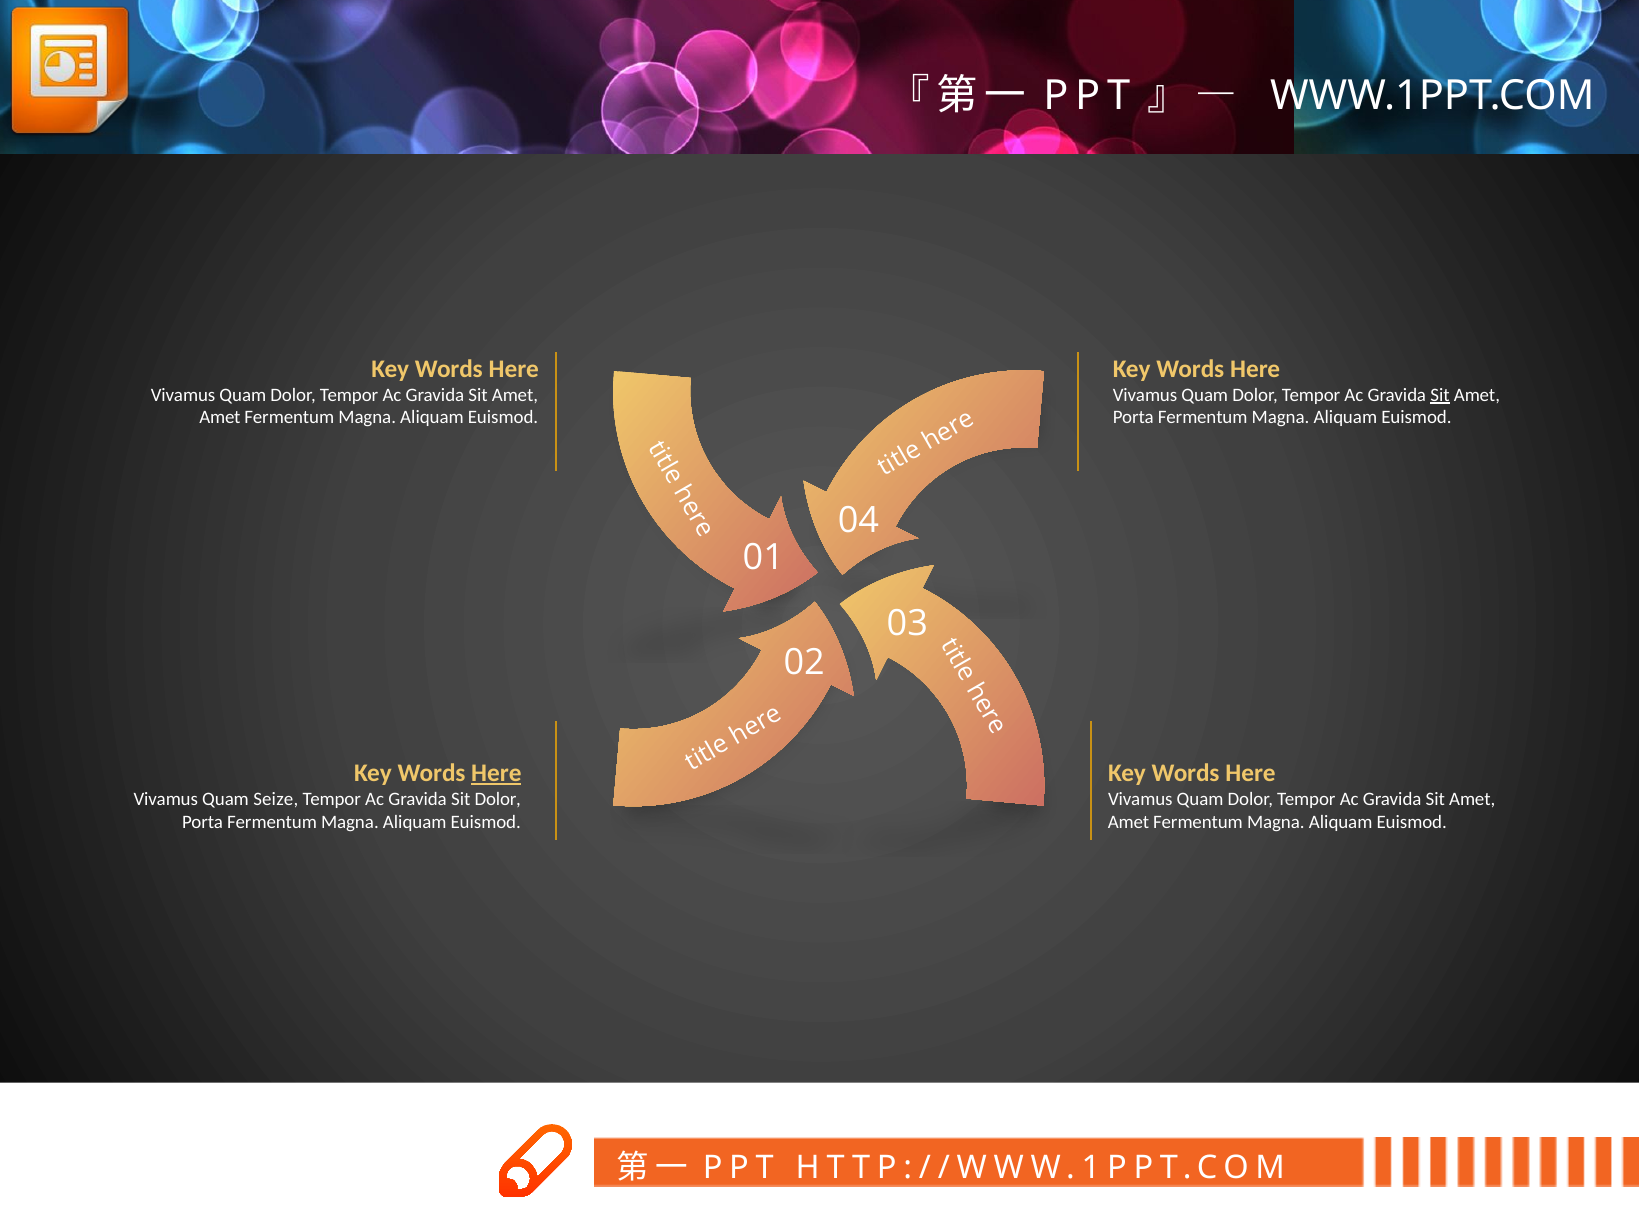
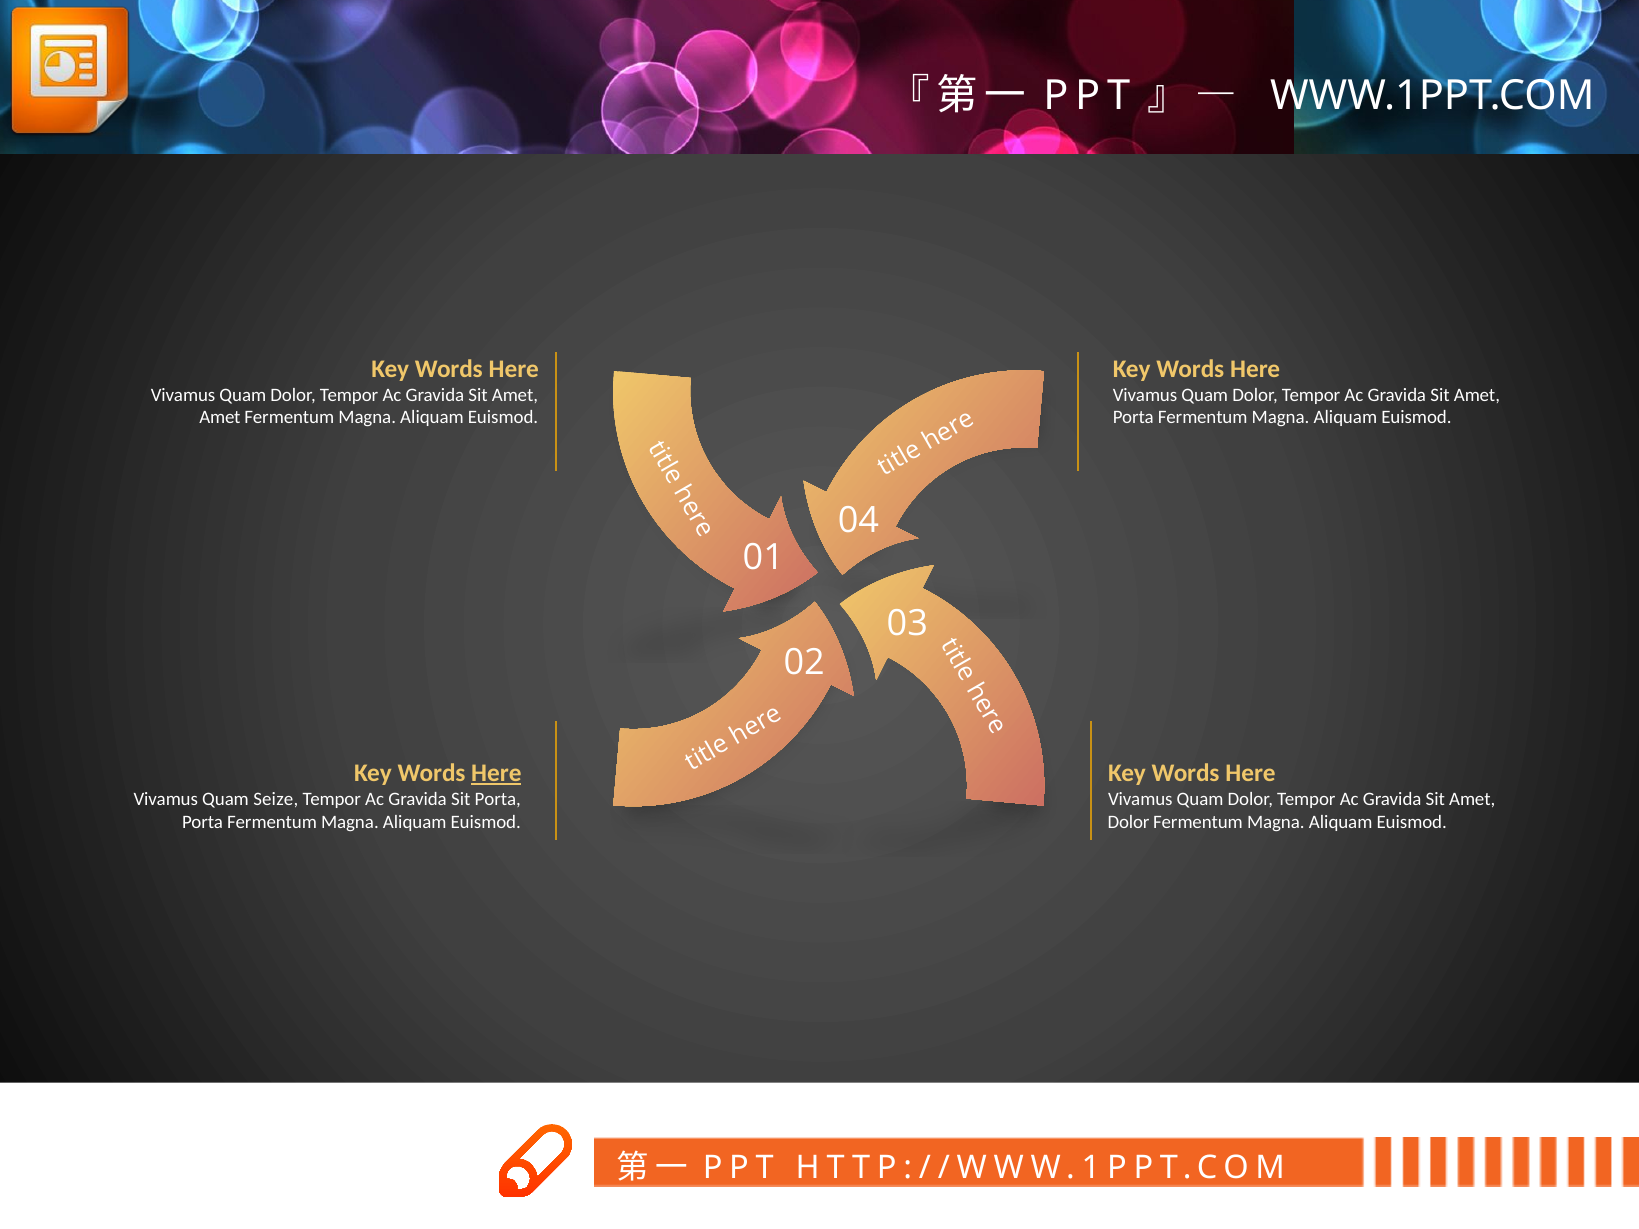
Sit at (1440, 395) underline: present -> none
Sit Dolor: Dolor -> Porta
Amet at (1129, 822): Amet -> Dolor
